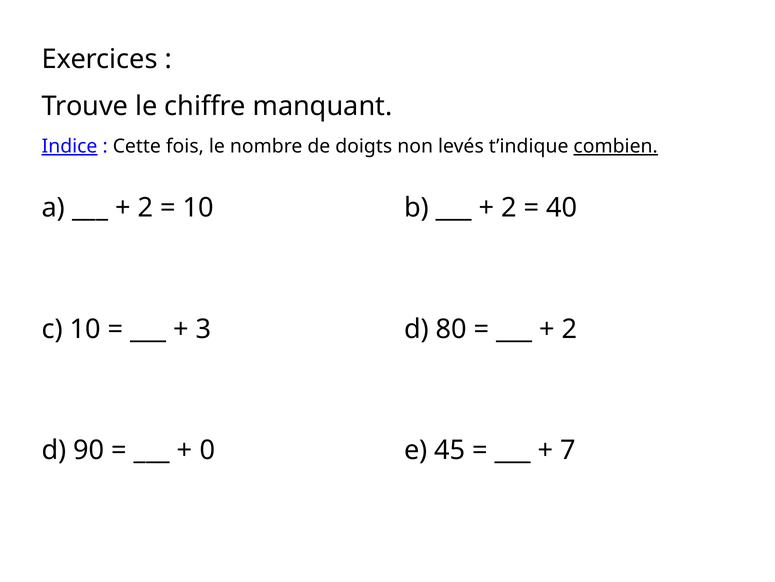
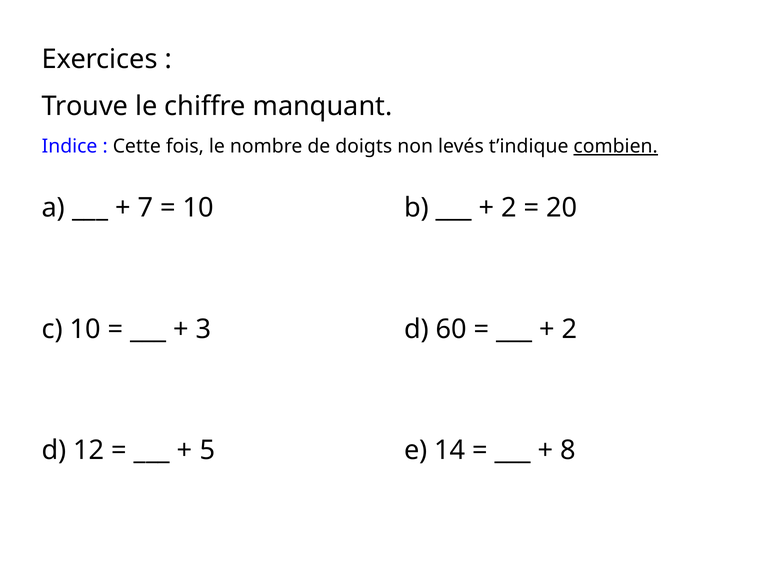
Indice underline: present -> none
2 at (145, 208): 2 -> 7
40: 40 -> 20
80: 80 -> 60
90: 90 -> 12
0: 0 -> 5
45: 45 -> 14
7: 7 -> 8
